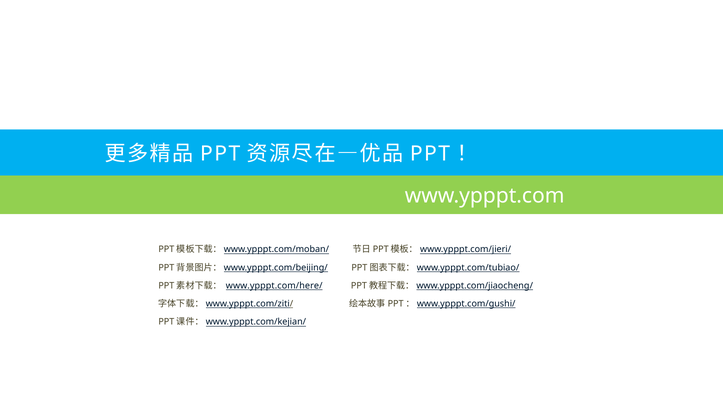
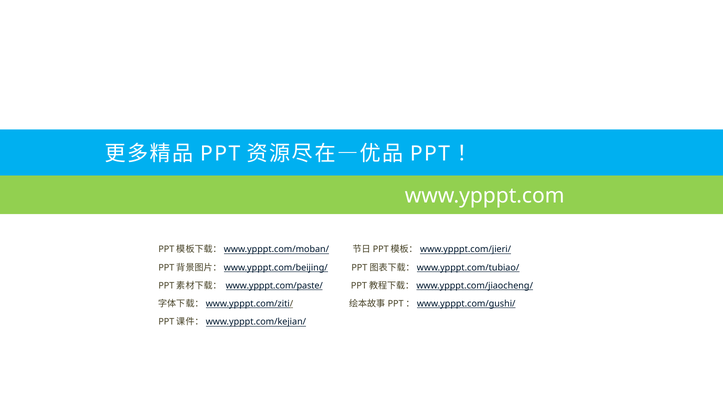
www.ypppt.com/here/: www.ypppt.com/here/ -> www.ypppt.com/paste/
